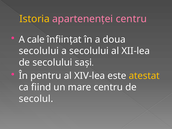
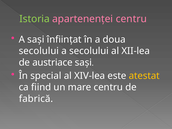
Istoria colour: yellow -> light green
A cale: cale -> sași
de secolului: secolului -> austriace
pentru: pentru -> special
secolul: secolul -> fabrică
